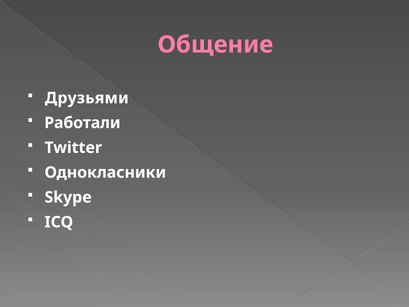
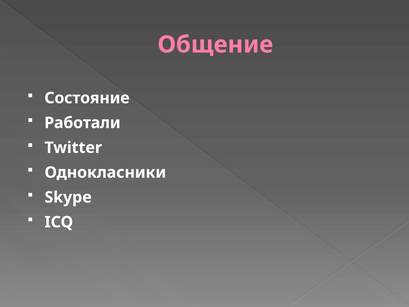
Друзьями: Друзьями -> Состояние
